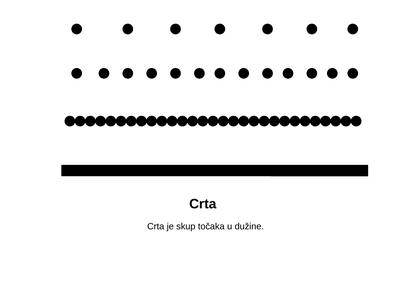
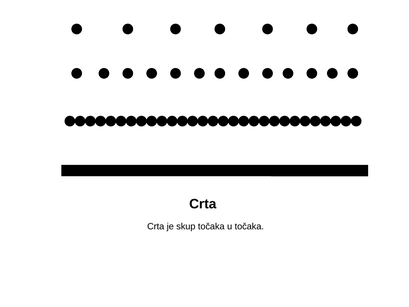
u dužine: dužine -> točaka
